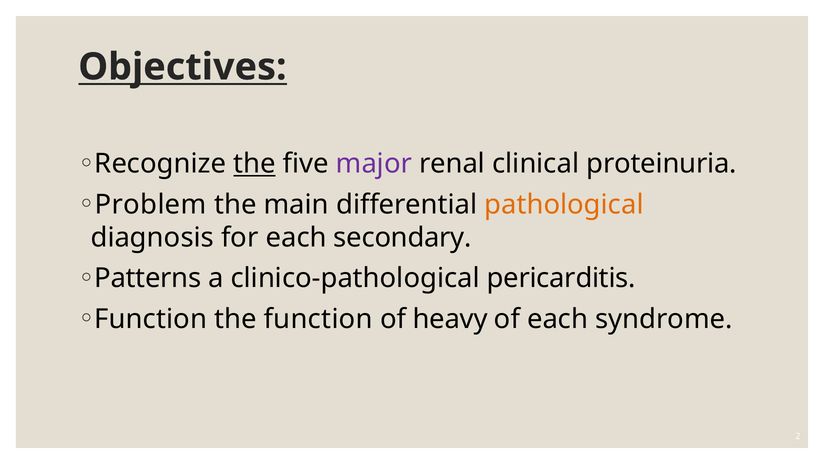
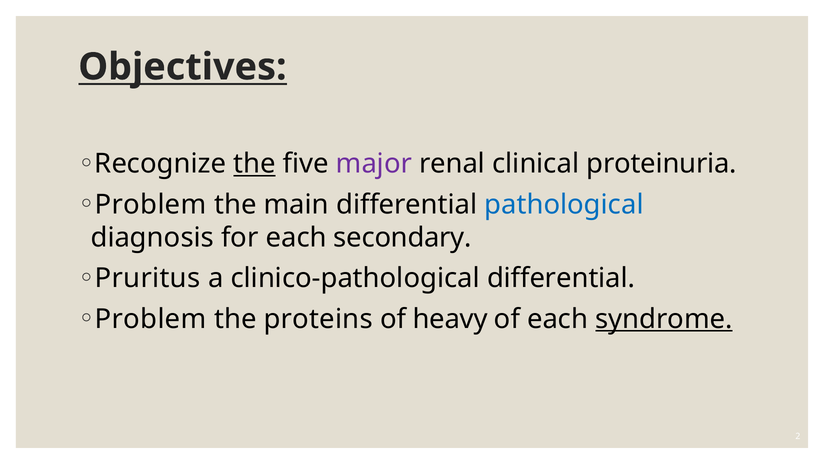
pathological colour: orange -> blue
Patterns: Patterns -> Pruritus
clinico-pathological pericarditis: pericarditis -> differential
Function at (151, 319): Function -> Problem
the function: function -> proteins
syndrome underline: none -> present
